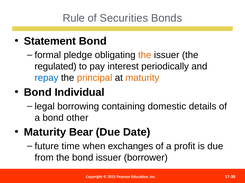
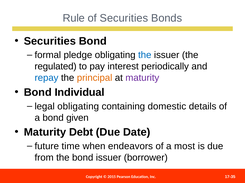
Statement at (50, 41): Statement -> Securities
the at (145, 55) colour: orange -> blue
maturity at (142, 78) colour: orange -> purple
legal borrowing: borrowing -> obligating
other: other -> given
Bear: Bear -> Debt
exchanges: exchanges -> endeavors
profit: profit -> most
